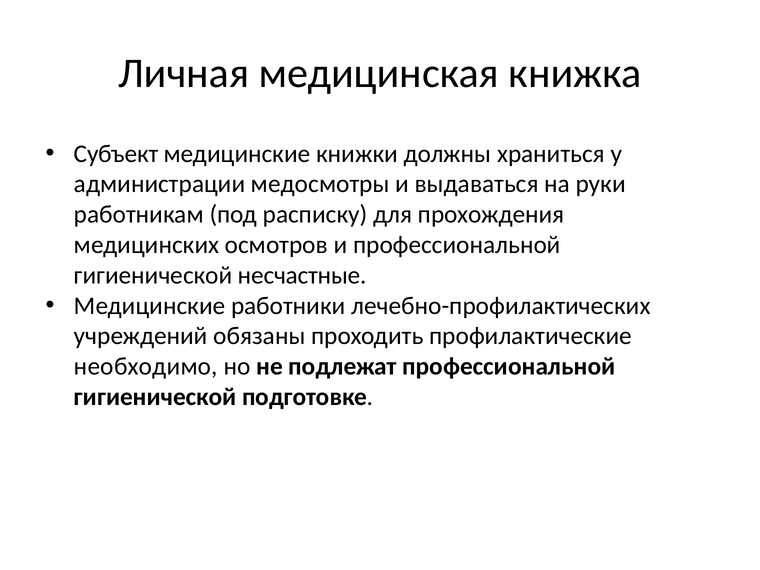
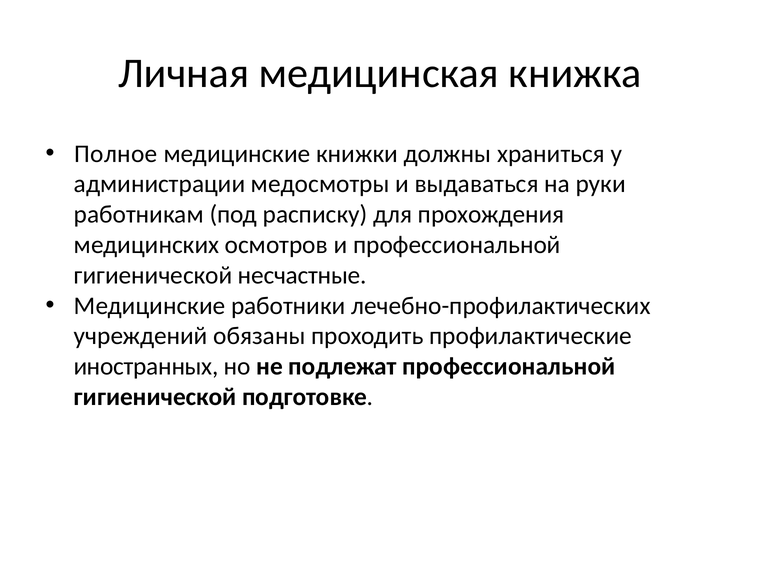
Субъект: Субъект -> Полное
необходимо: необходимо -> иностранных
